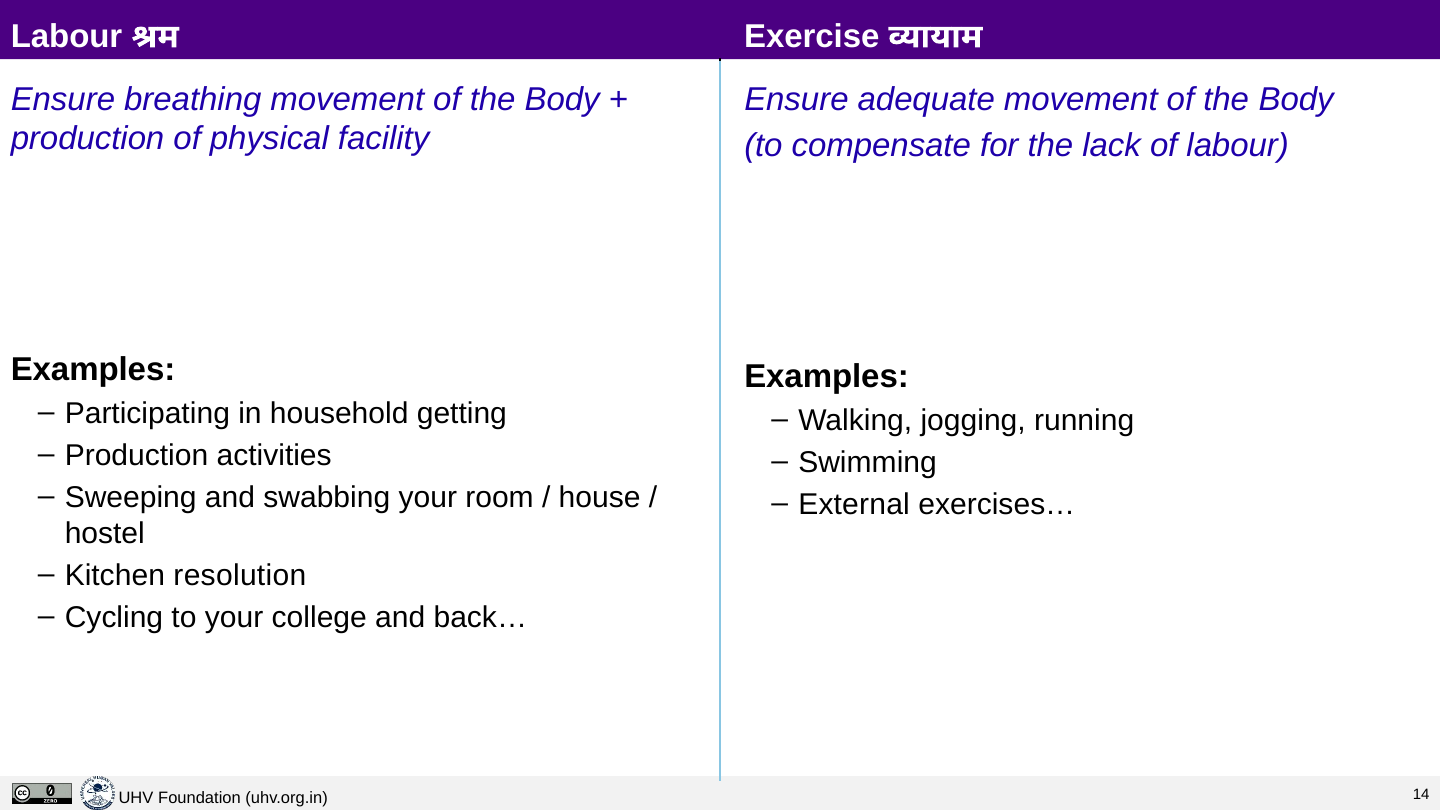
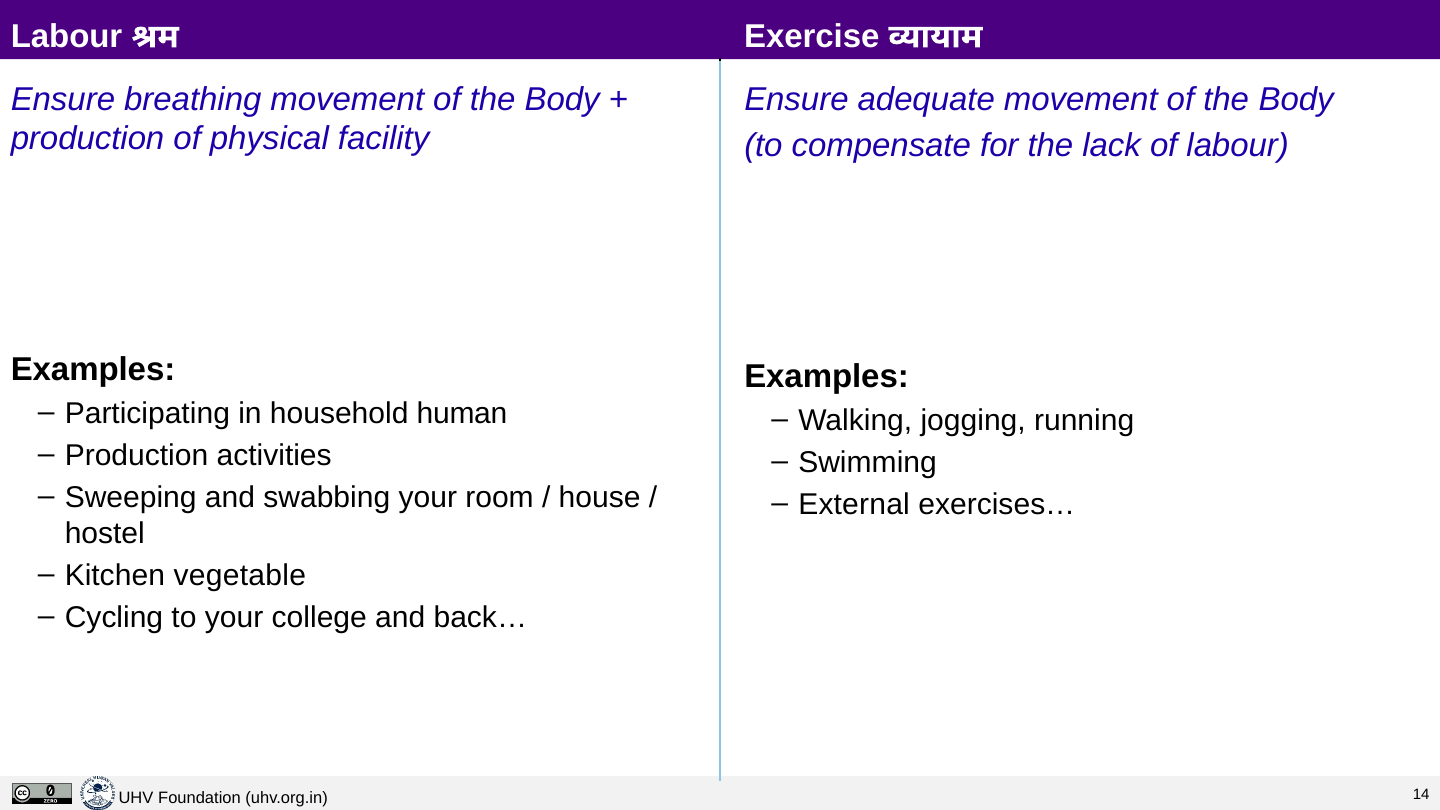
getting: getting -> human
resolution: resolution -> vegetable
